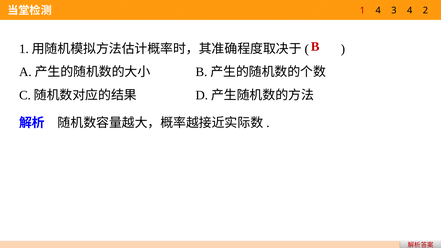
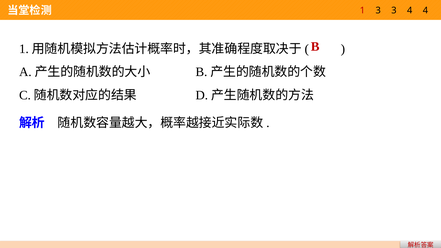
1 4: 4 -> 3
4 2: 2 -> 4
